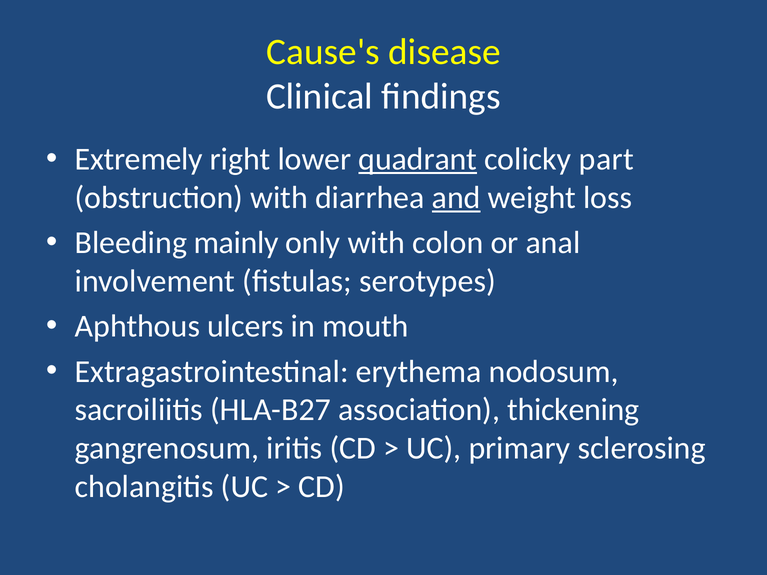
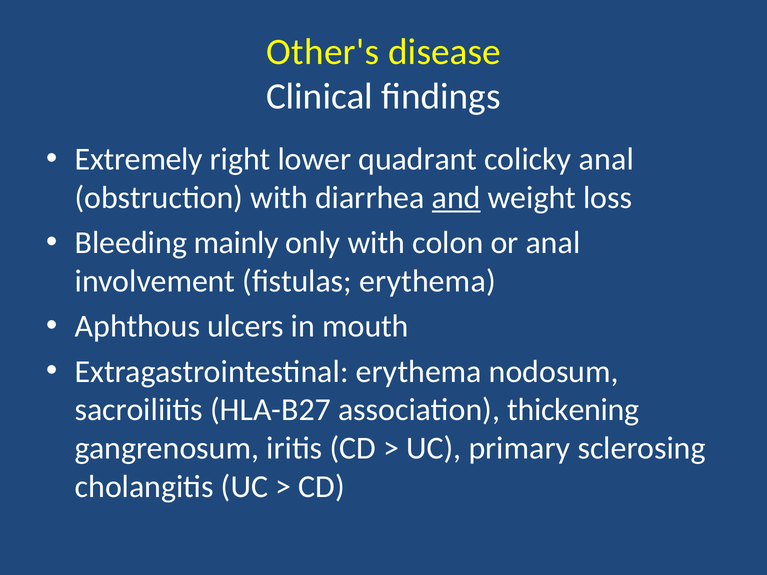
Cause's: Cause's -> Other's
quadrant underline: present -> none
colicky part: part -> anal
fistulas serotypes: serotypes -> erythema
